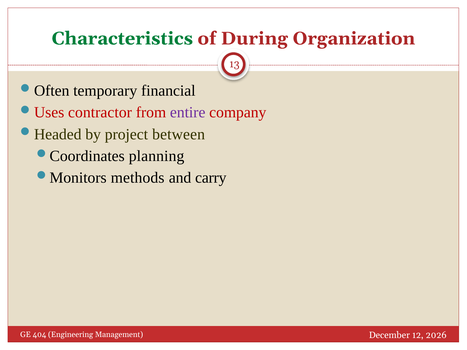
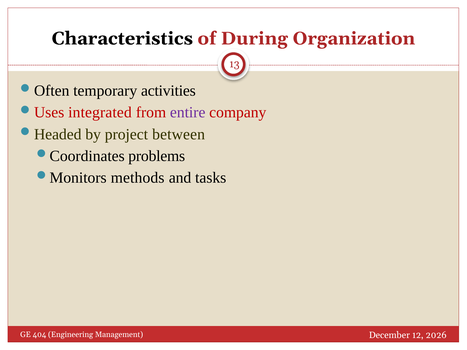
Characteristics colour: green -> black
financial: financial -> activities
contractor: contractor -> integrated
planning: planning -> problems
carry: carry -> tasks
